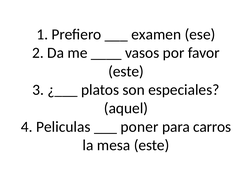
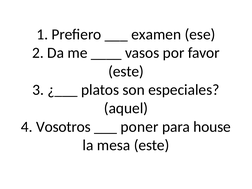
Peliculas: Peliculas -> Vosotros
carros: carros -> house
